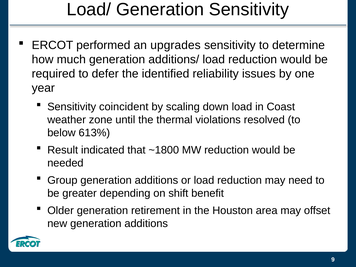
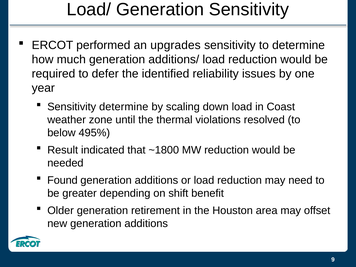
Sensitivity coincident: coincident -> determine
613%: 613% -> 495%
Group: Group -> Found
